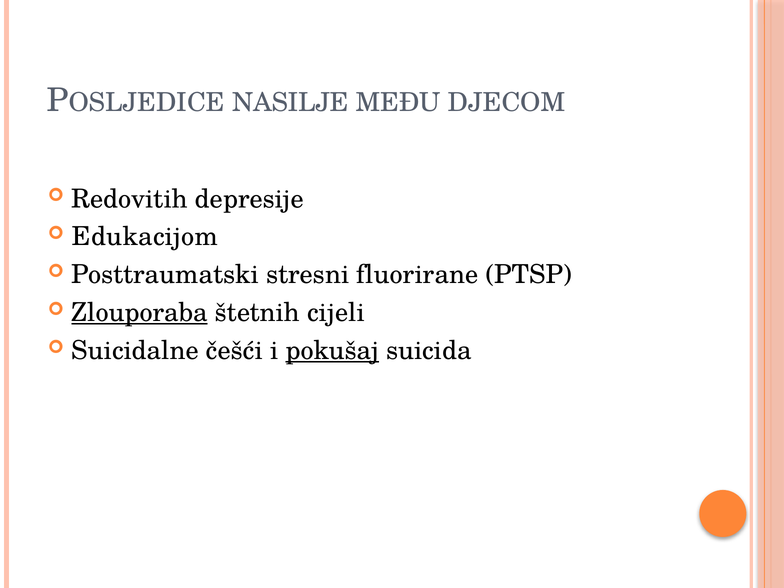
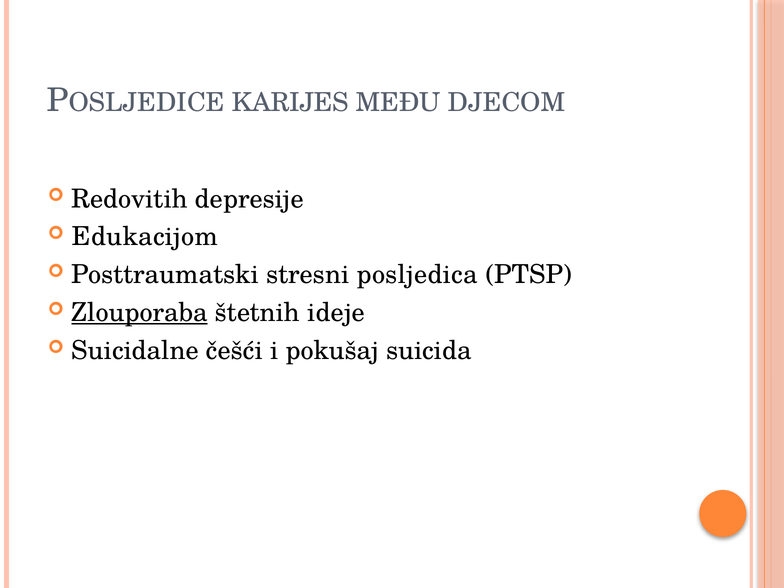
NASILJE: NASILJE -> KARIJES
fluorirane: fluorirane -> posljedica
cijeli: cijeli -> ideje
pokušaj underline: present -> none
